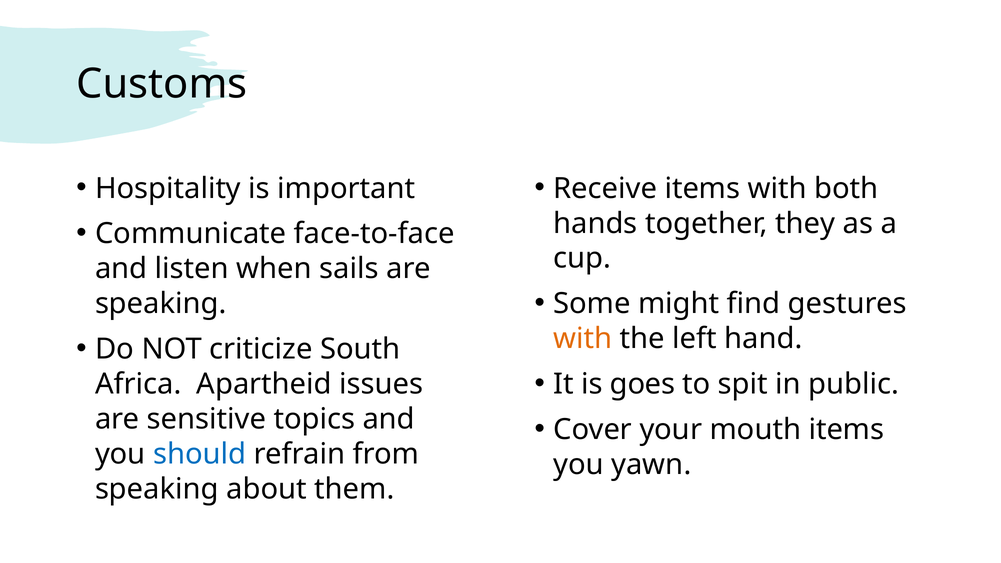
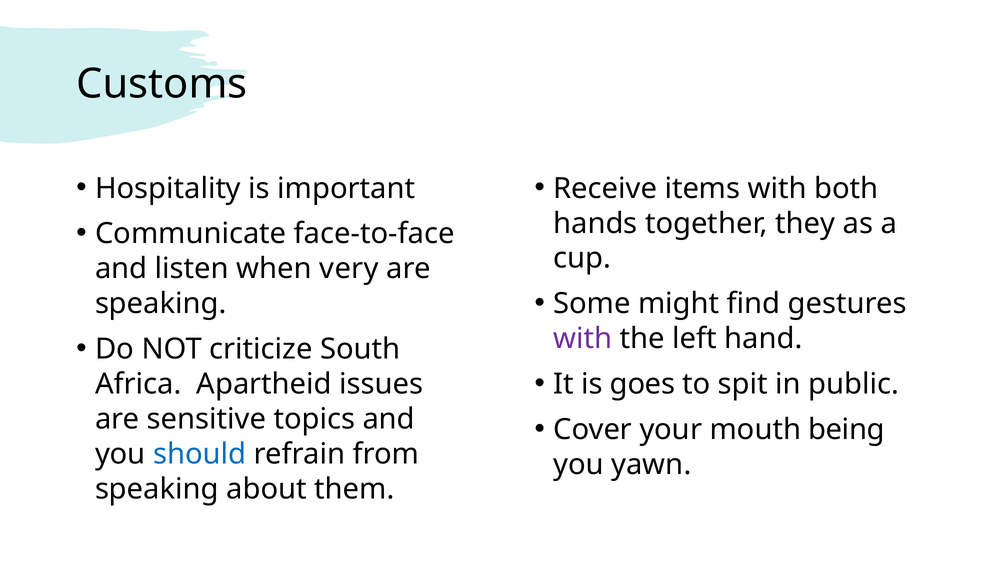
sails: sails -> very
with at (583, 339) colour: orange -> purple
mouth items: items -> being
